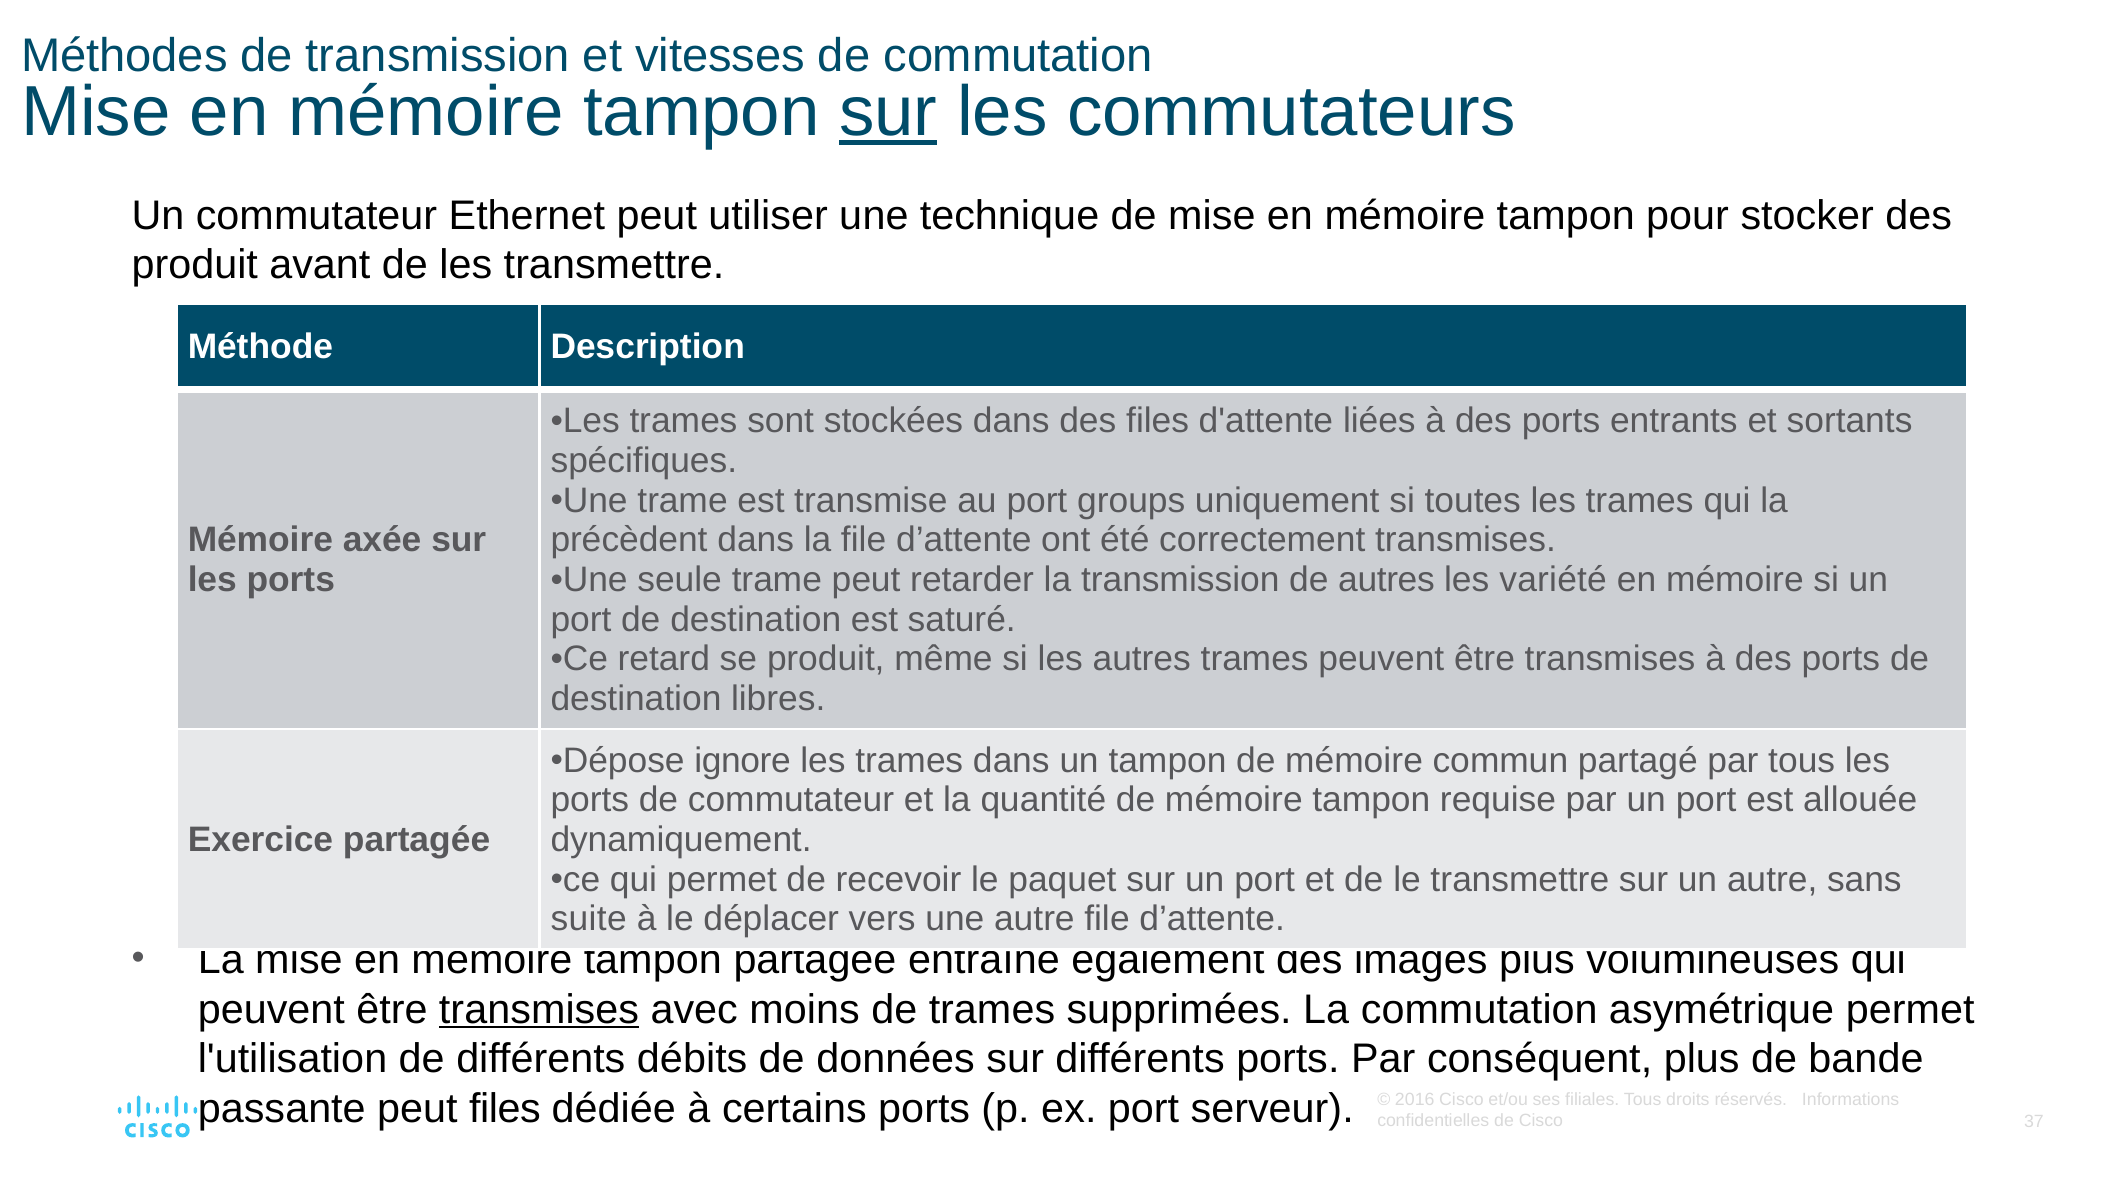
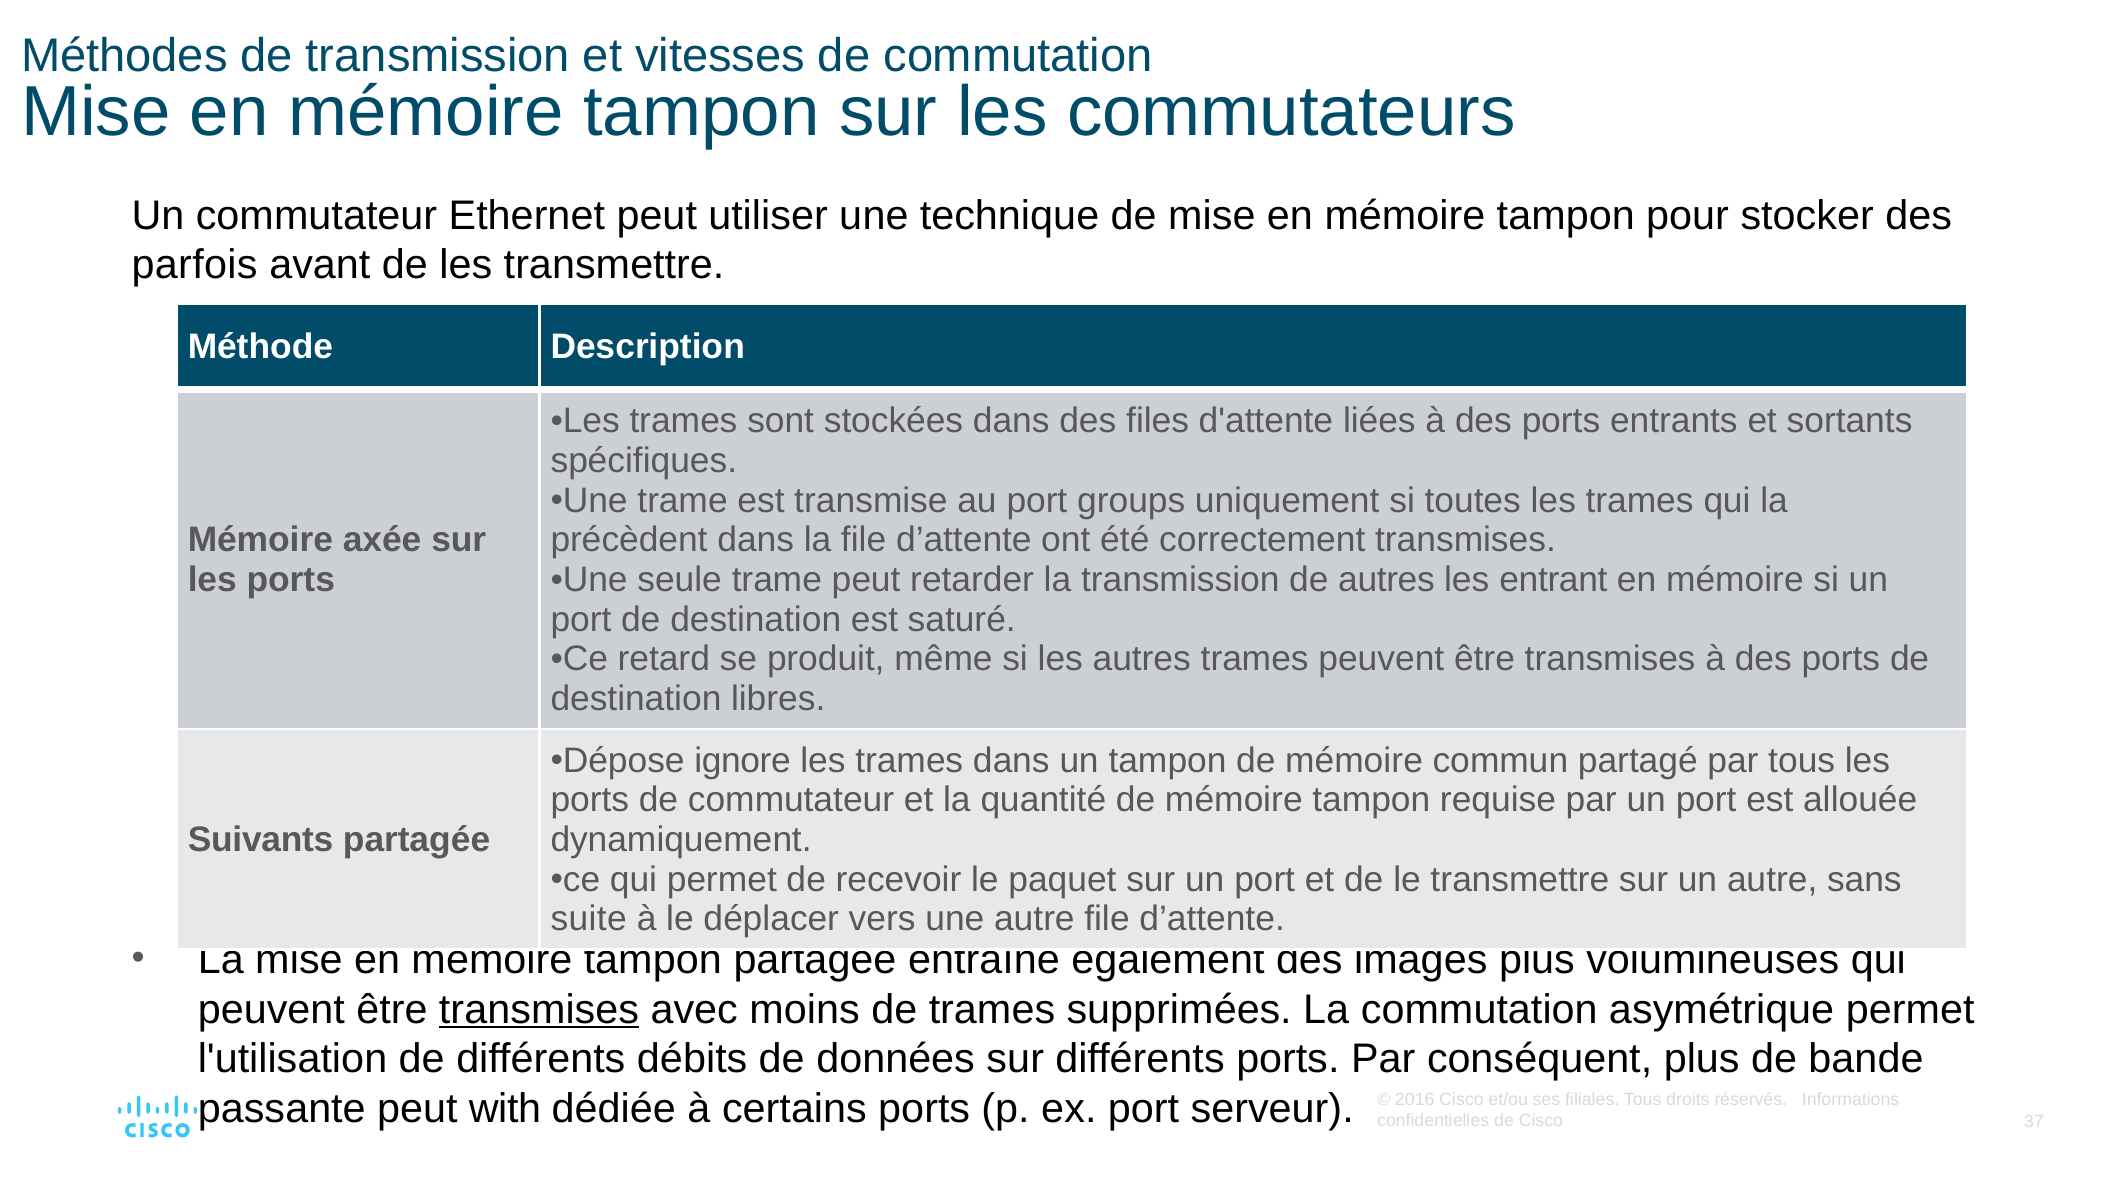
sur at (888, 112) underline: present -> none
produit at (195, 265): produit -> parfois
variété: variété -> entrant
Exercice: Exercice -> Suivants
peut files: files -> with
